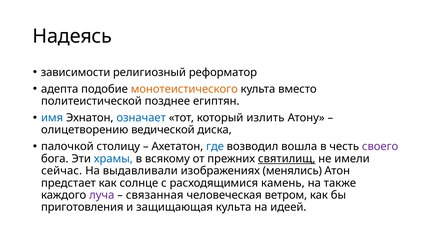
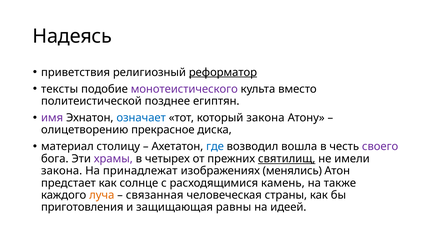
зависимости: зависимости -> приветствия
реформатор underline: none -> present
адепта: адепта -> тексты
монотеистического colour: orange -> purple
имя colour: blue -> purple
который излить: излить -> закона
ведической: ведической -> прекрасное
палочкой: палочкой -> материал
храмы colour: blue -> purple
всякому: всякому -> четырех
сейчас at (62, 171): сейчас -> закона
выдавливали: выдавливали -> принадлежат
луча colour: purple -> orange
ветром: ветром -> страны
защищающая культа: культа -> равны
